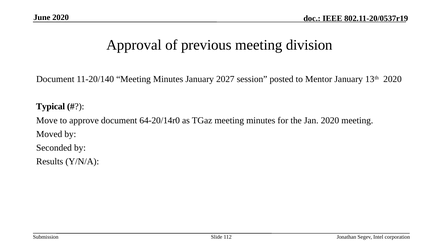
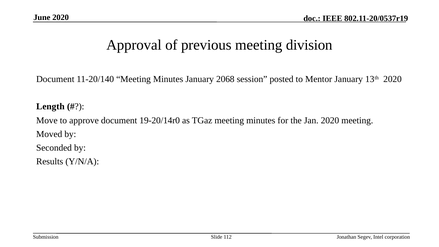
2027: 2027 -> 2068
Typical: Typical -> Length
64-20/14r0: 64-20/14r0 -> 19-20/14r0
